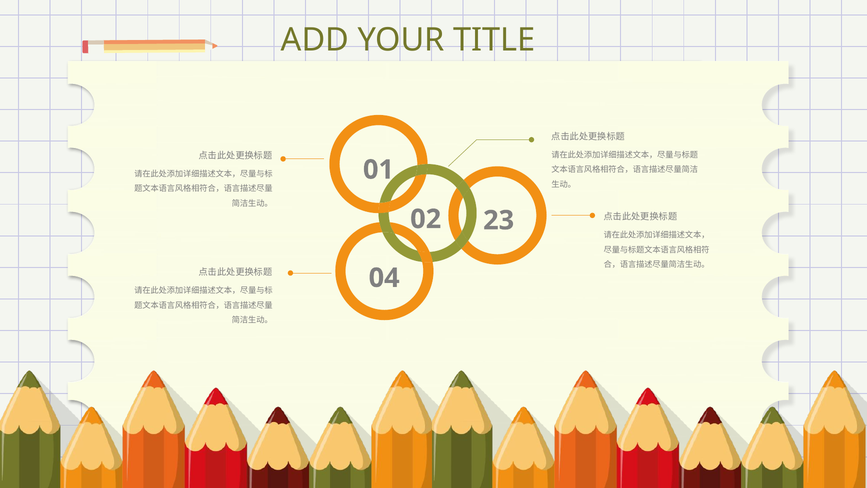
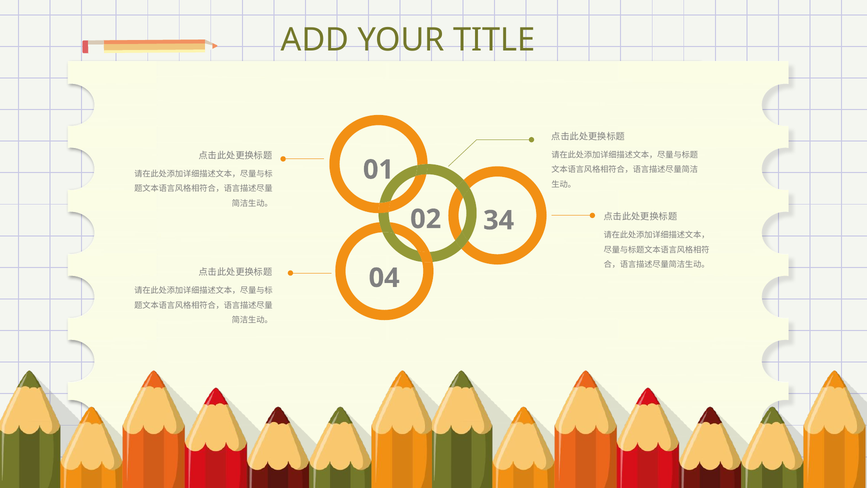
23: 23 -> 34
